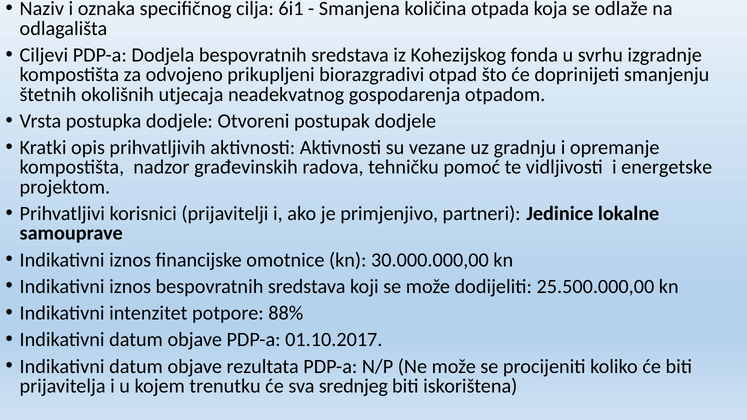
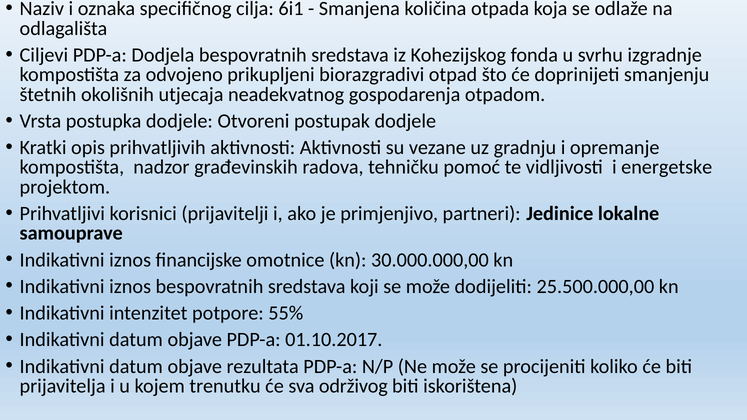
88%: 88% -> 55%
srednjeg: srednjeg -> održivog
